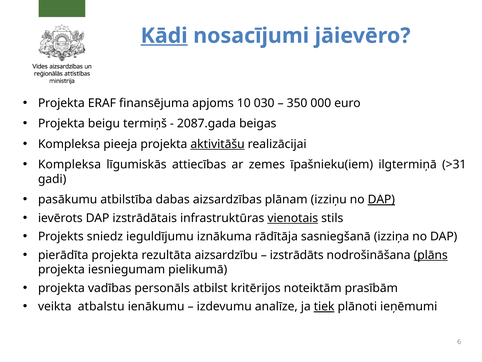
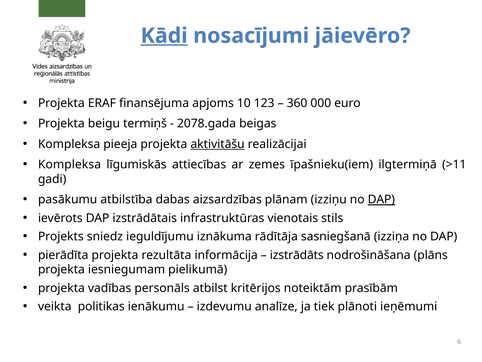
030: 030 -> 123
350: 350 -> 360
2087.gada: 2087.gada -> 2078.gada
>31: >31 -> >11
vienotais underline: present -> none
aizsardzību: aizsardzību -> informācija
plāns underline: present -> none
atbalstu: atbalstu -> politikas
tiek underline: present -> none
